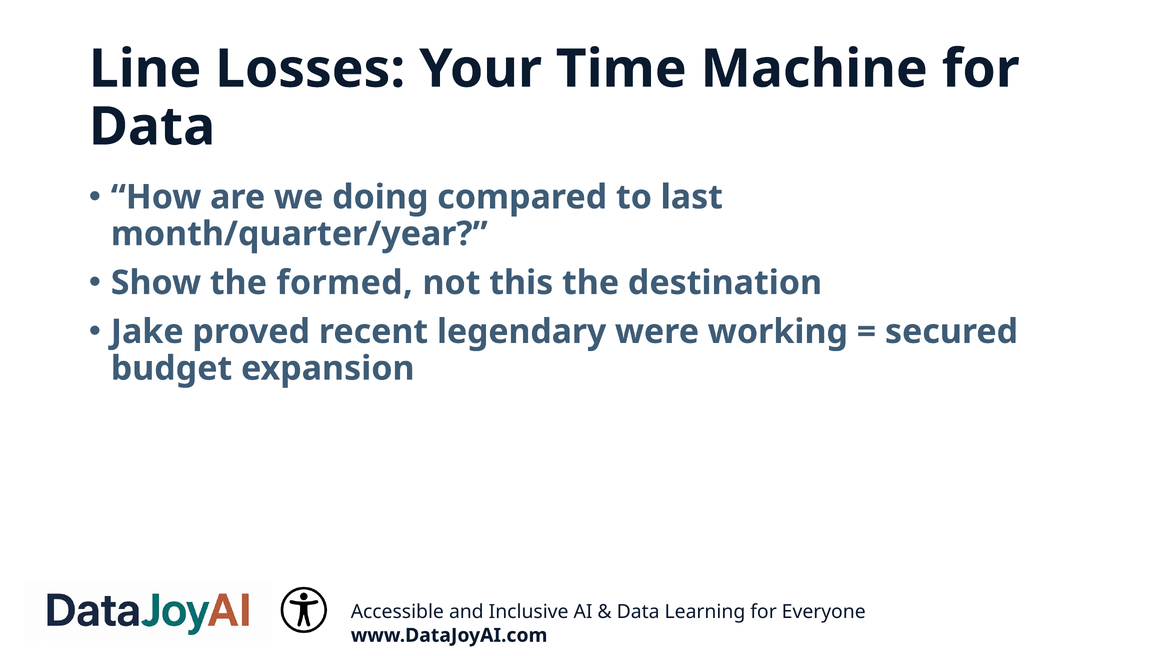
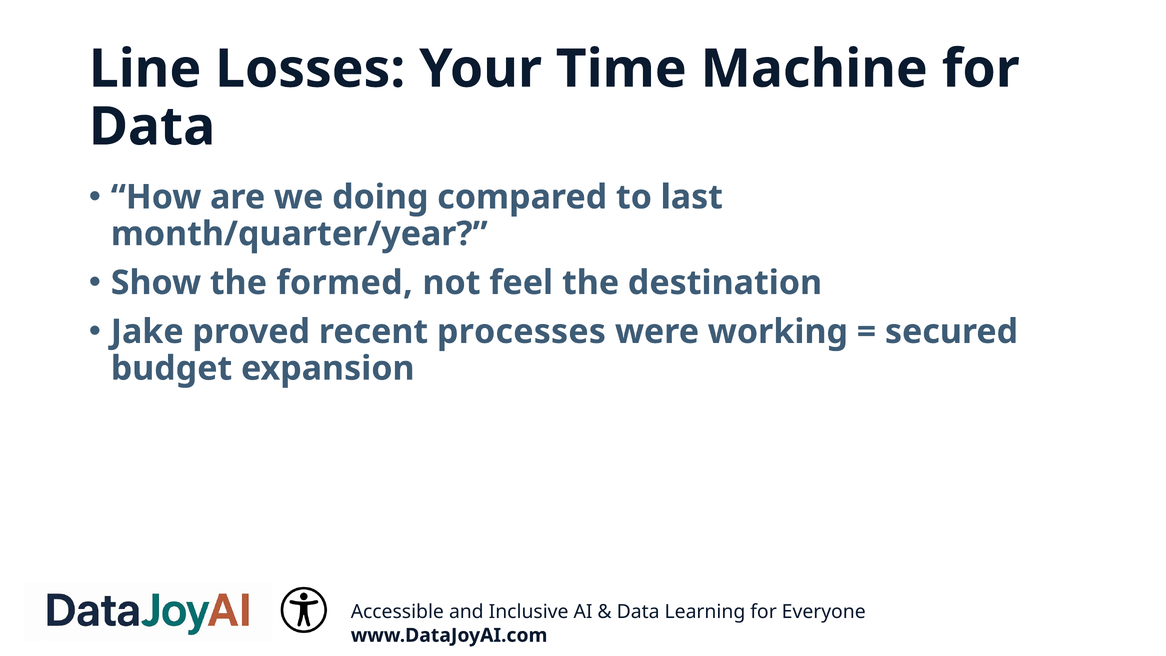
this: this -> feel
legendary: legendary -> processes
